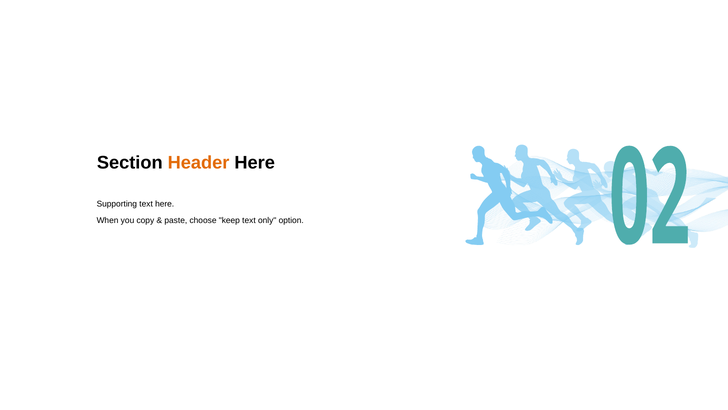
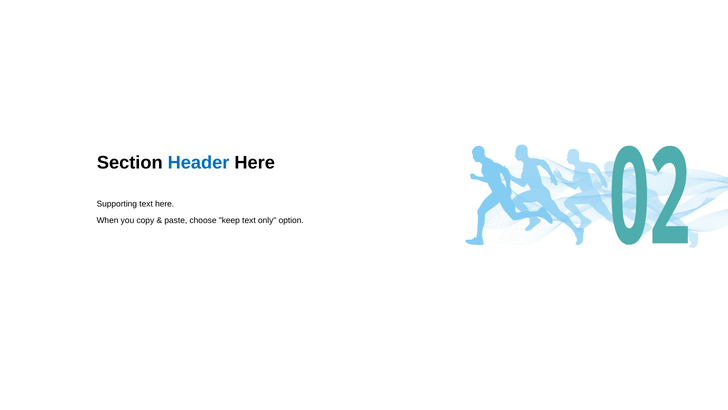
Header colour: orange -> blue
